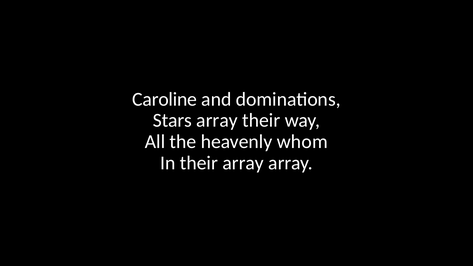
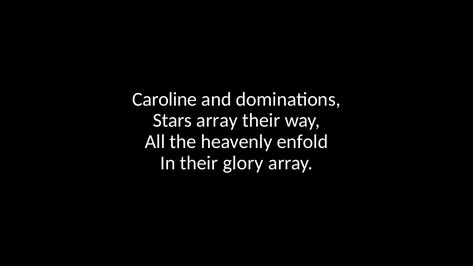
whom: whom -> enfold
their array: array -> glory
